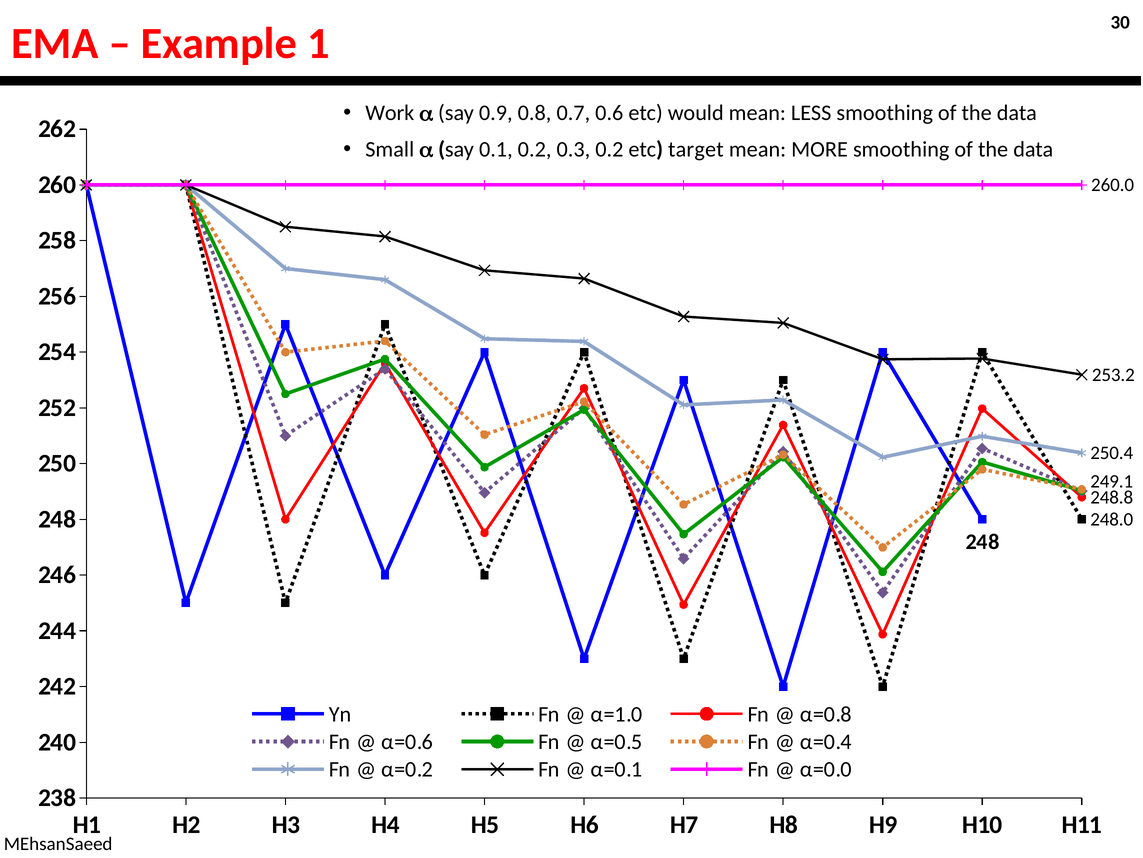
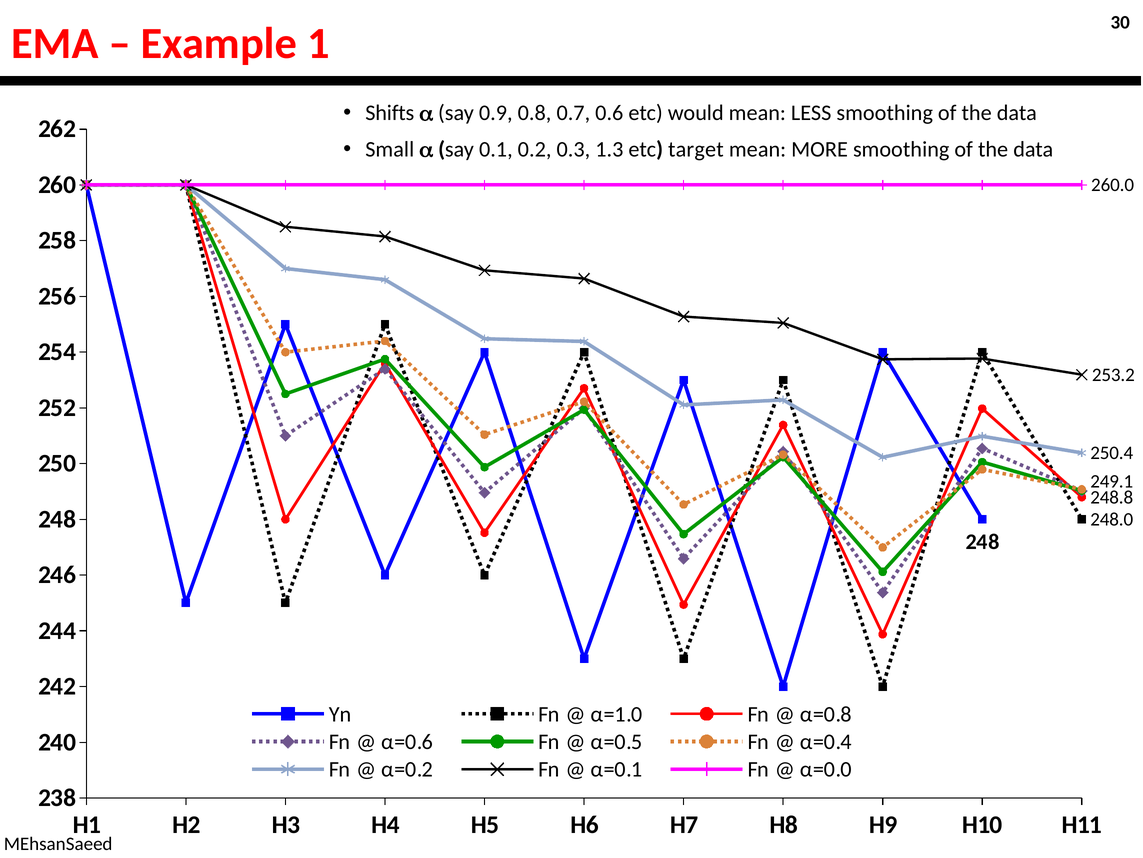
Work: Work -> Shifts
0.3 0.2: 0.2 -> 1.3
